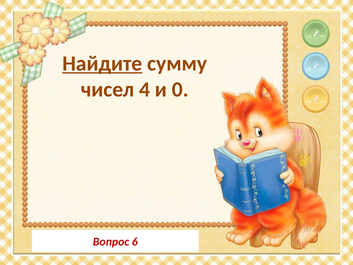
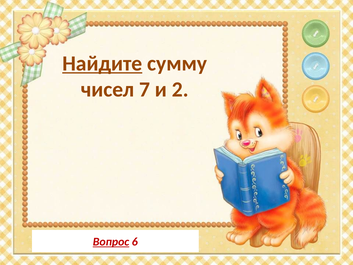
4: 4 -> 7
0: 0 -> 2
Вопрос underline: none -> present
